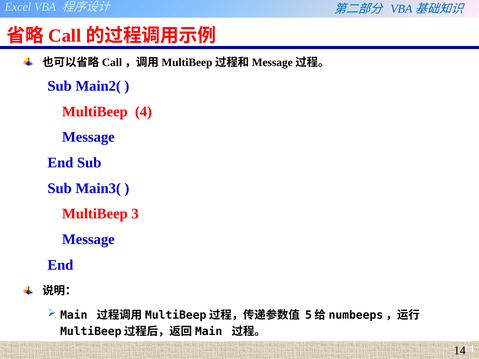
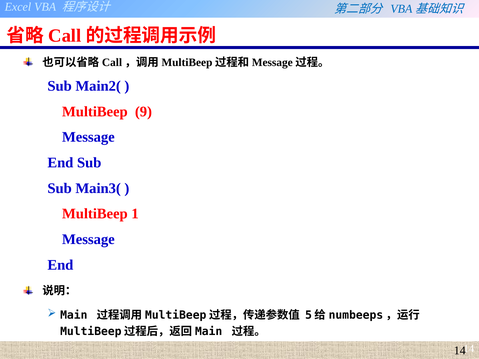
4: 4 -> 9
3: 3 -> 1
